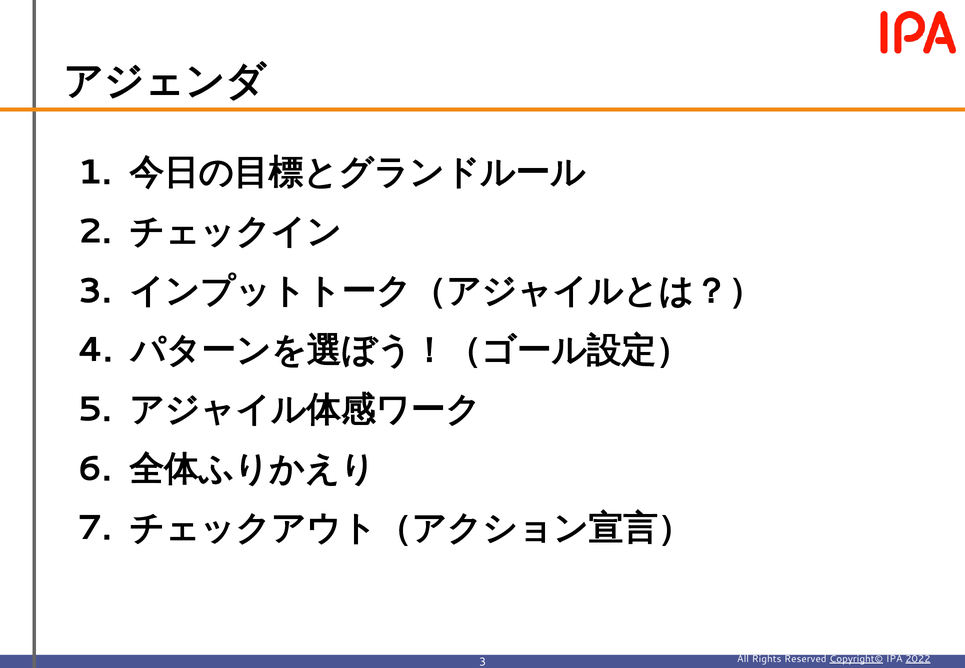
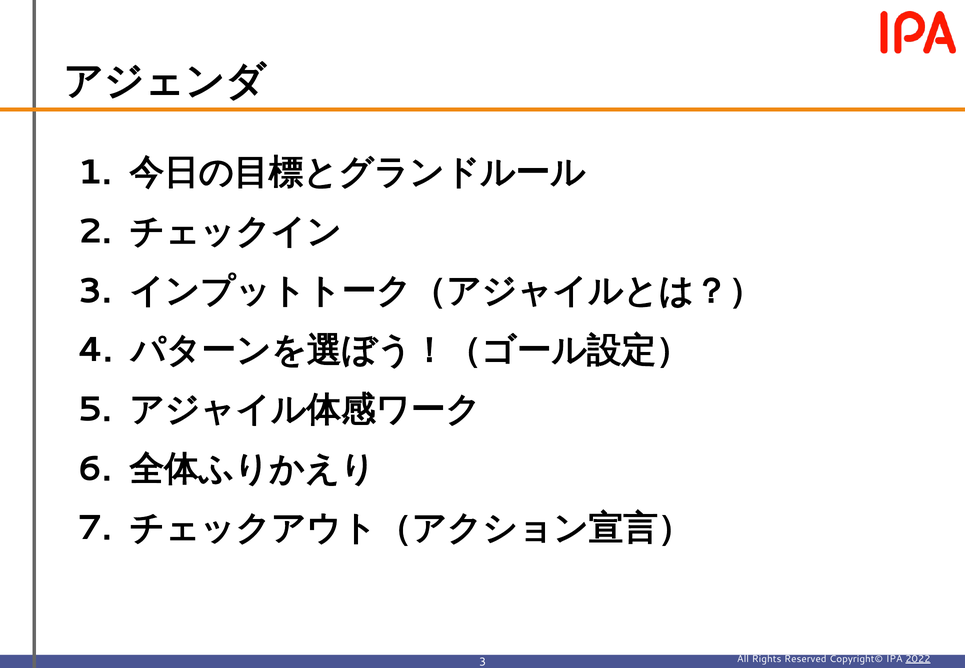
Copyright© underline: present -> none
